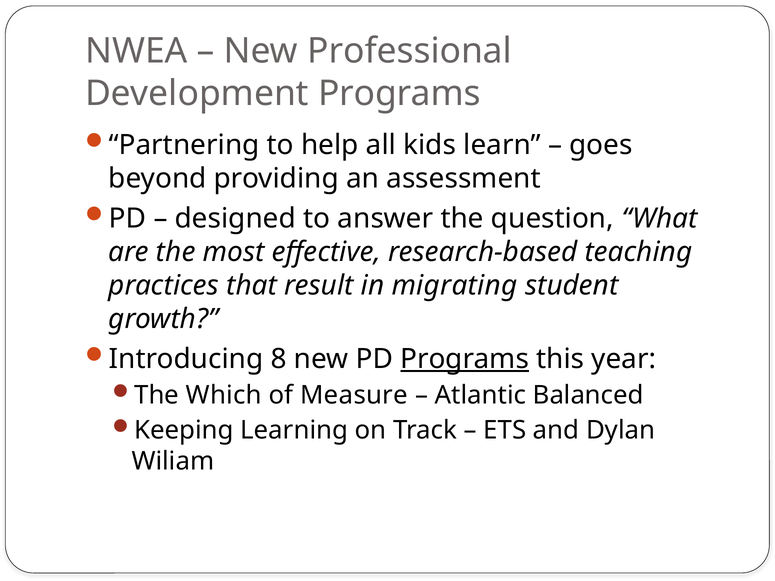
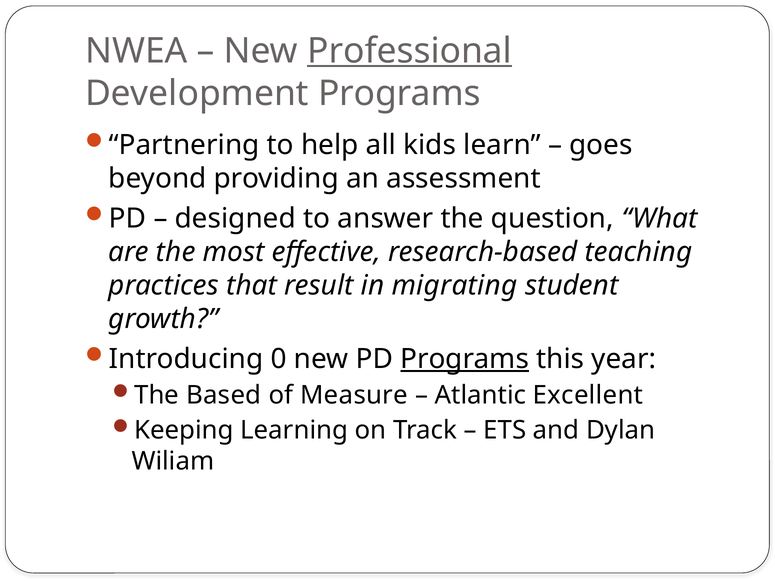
Professional underline: none -> present
8: 8 -> 0
Which: Which -> Based
Balanced: Balanced -> Excellent
